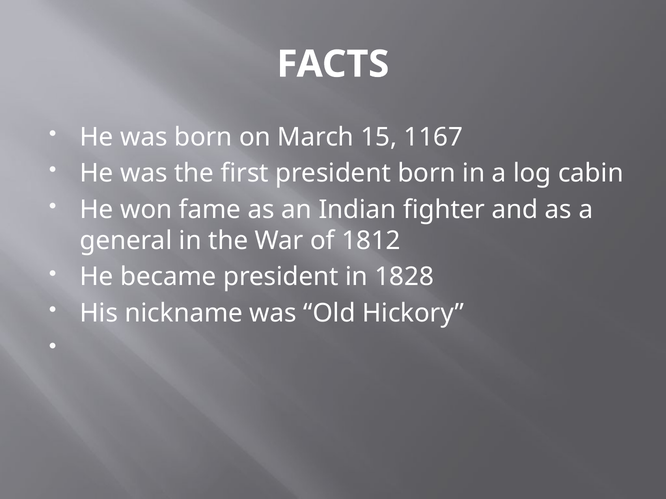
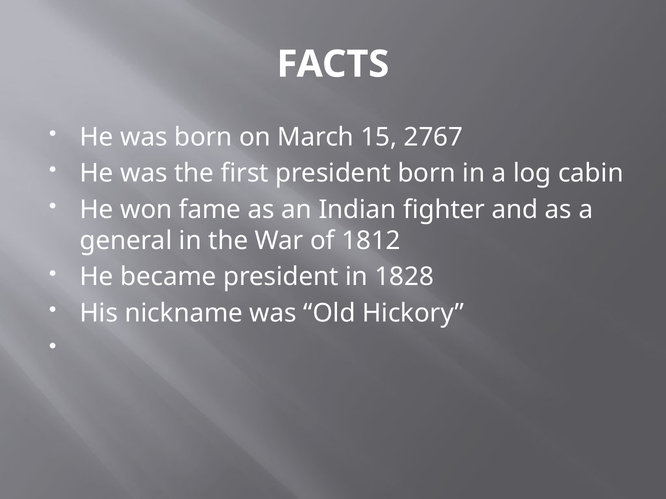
1167: 1167 -> 2767
